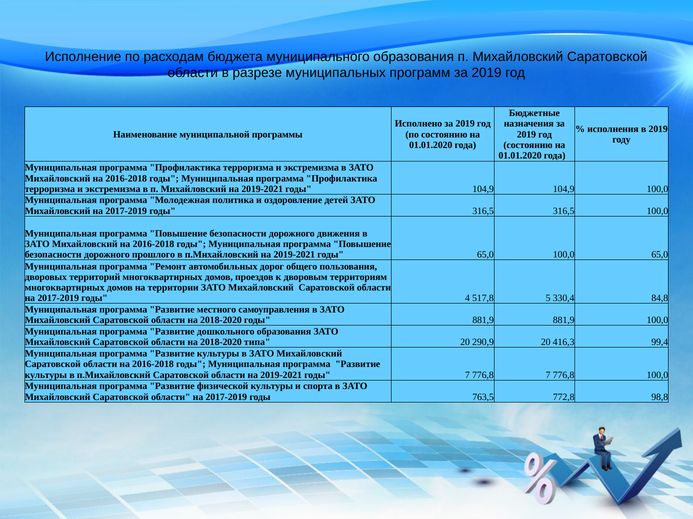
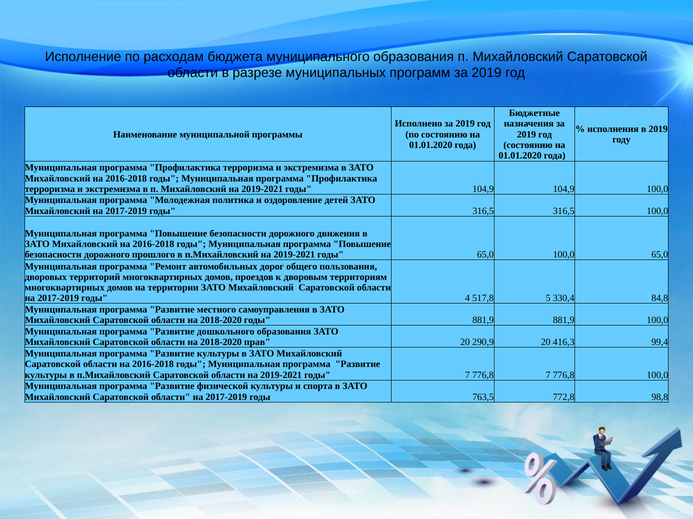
типа: типа -> прав
